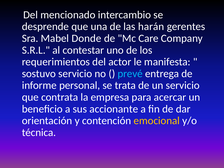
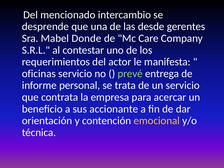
harán: harán -> desde
sostuvo: sostuvo -> oficinas
prevé colour: light blue -> light green
